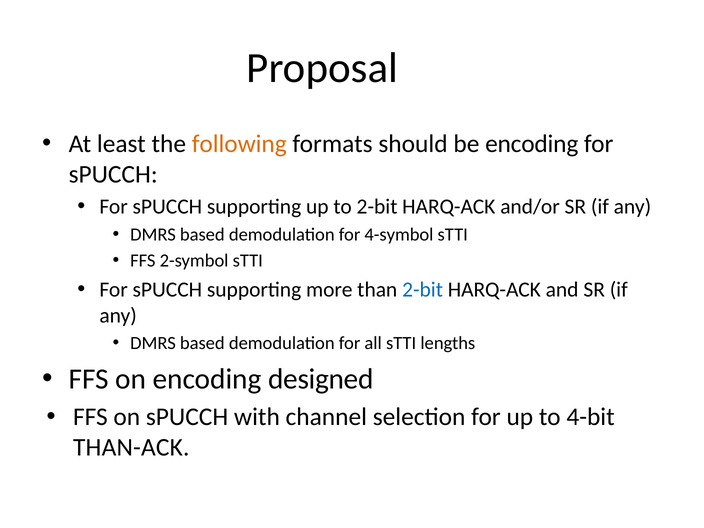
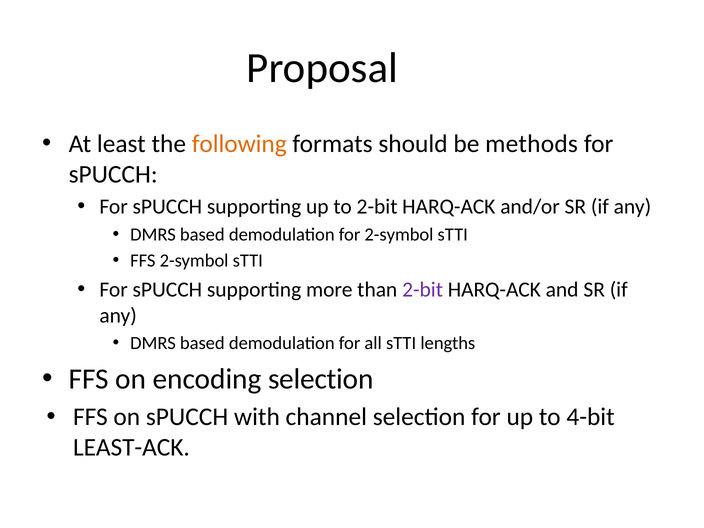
be encoding: encoding -> methods
for 4-symbol: 4-symbol -> 2-symbol
2-bit at (423, 290) colour: blue -> purple
encoding designed: designed -> selection
THAN-ACK: THAN-ACK -> LEAST-ACK
